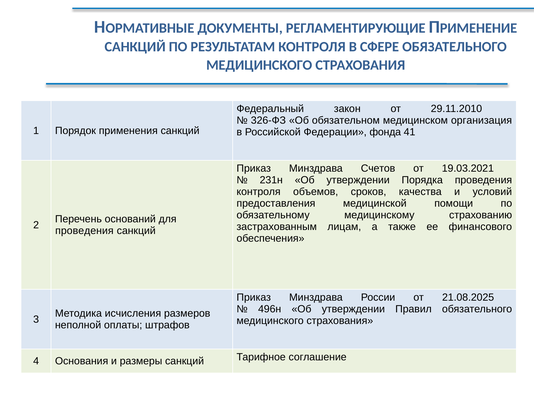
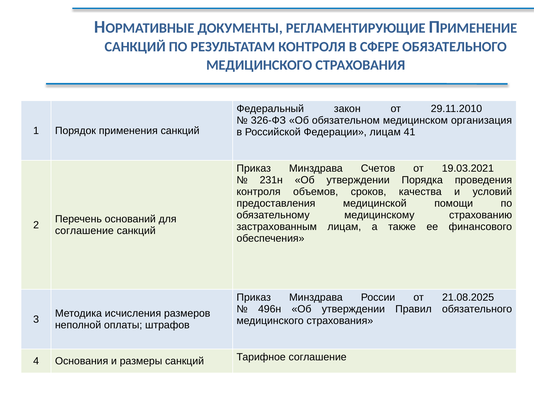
Федерации фонда: фонда -> лицам
проведения at (84, 231): проведения -> соглашение
